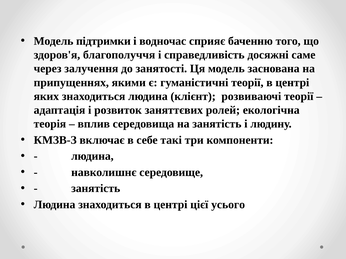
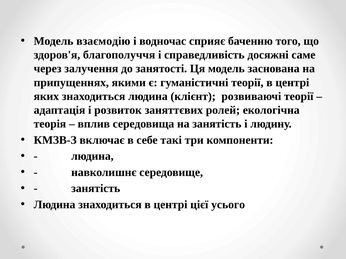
підтримки: підтримки -> взаємодію
